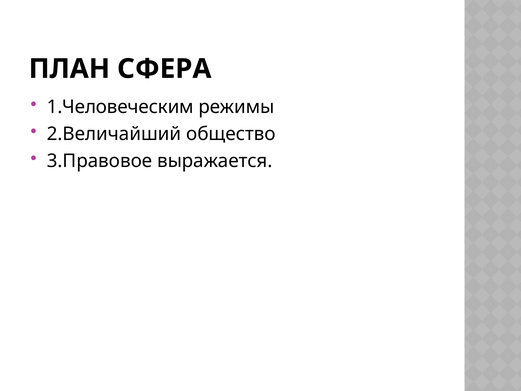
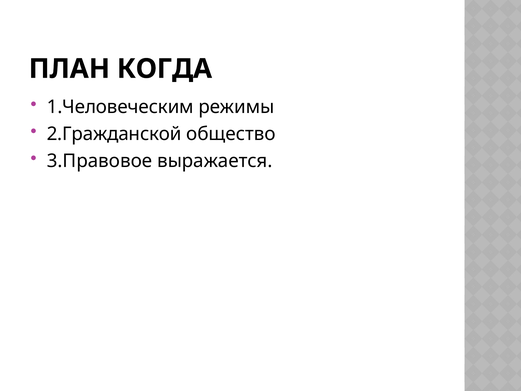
СФЕРА: СФЕРА -> КОГДА
2.Величайший: 2.Величайший -> 2.Гражданской
